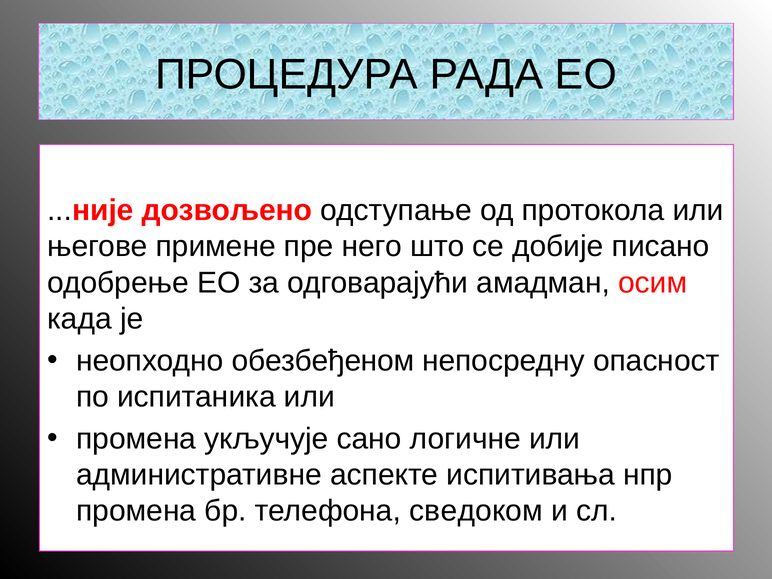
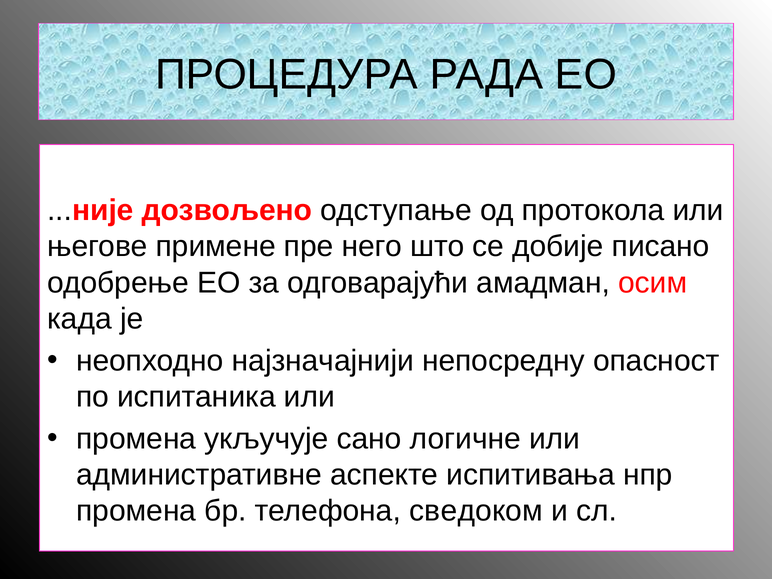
обезбеђеном: обезбеђеном -> најзначајнији
